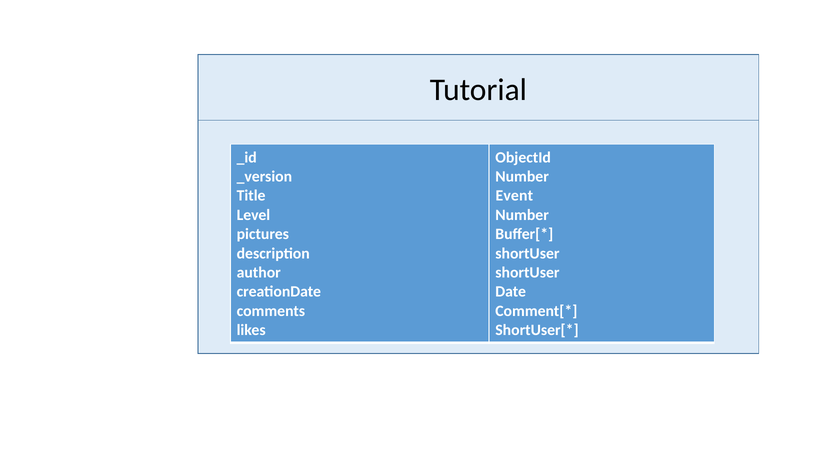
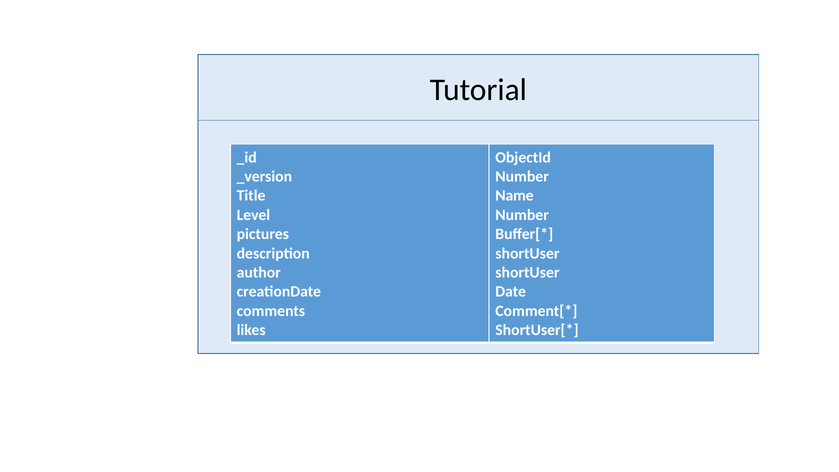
Event: Event -> Name
